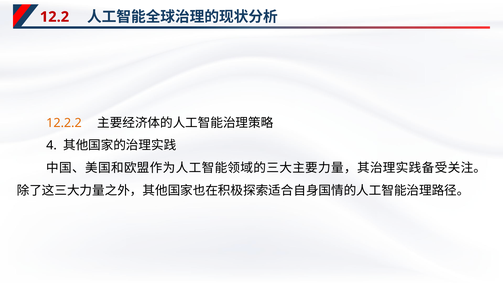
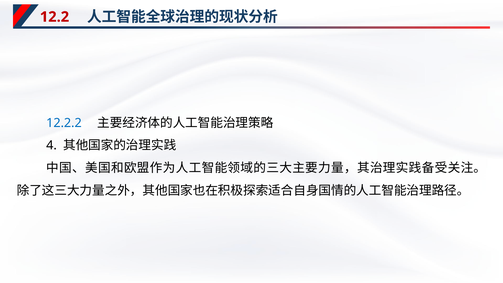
12.2.2 colour: orange -> blue
